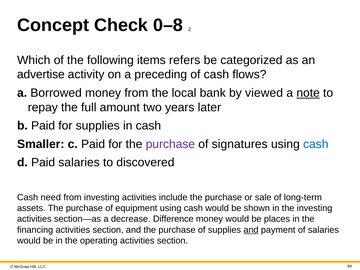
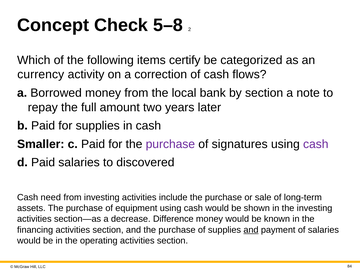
0–8: 0–8 -> 5–8
refers: refers -> certify
advertise: advertise -> currency
preceding: preceding -> correction
by viewed: viewed -> section
note underline: present -> none
cash at (316, 144) colour: blue -> purple
places: places -> known
